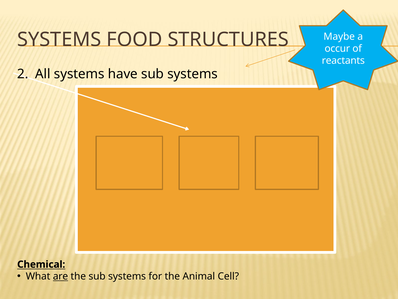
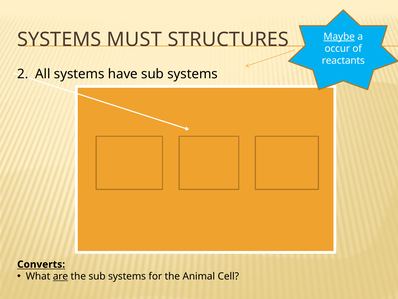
Maybe underline: none -> present
FOOD: FOOD -> MUST
Chemical: Chemical -> Converts
